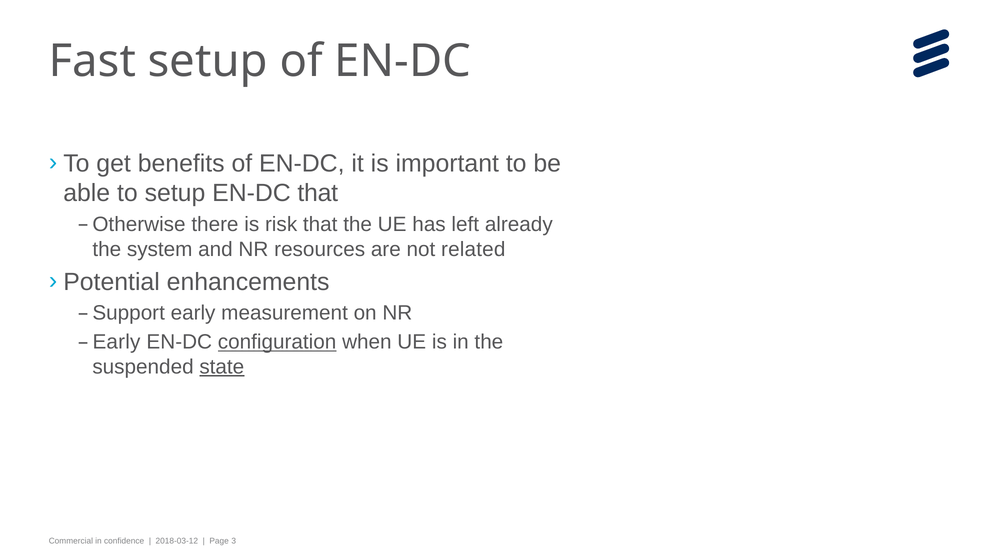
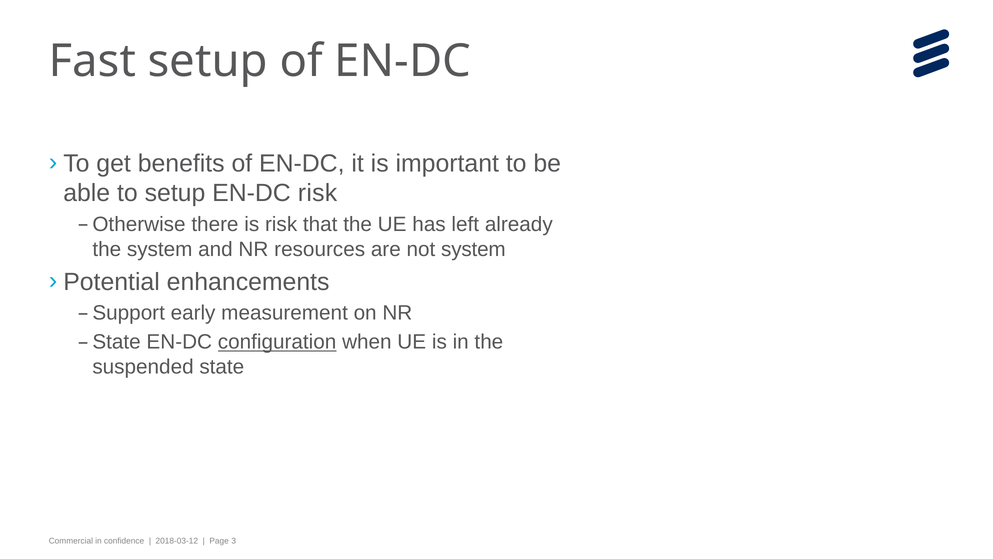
EN-DC that: that -> risk
not related: related -> system
Early at (116, 342): Early -> State
state at (222, 367) underline: present -> none
